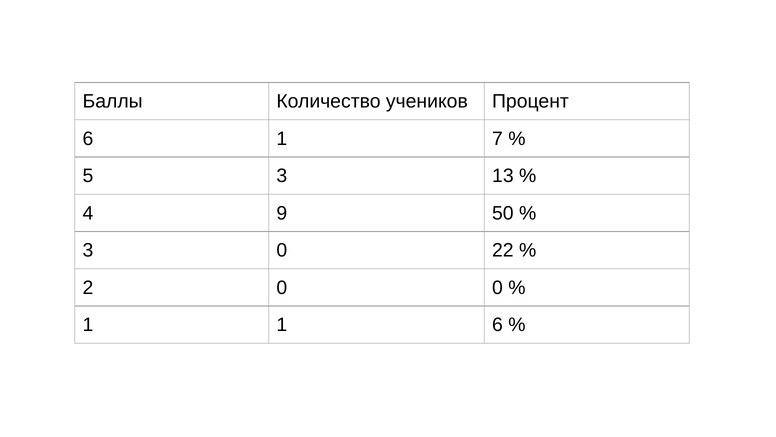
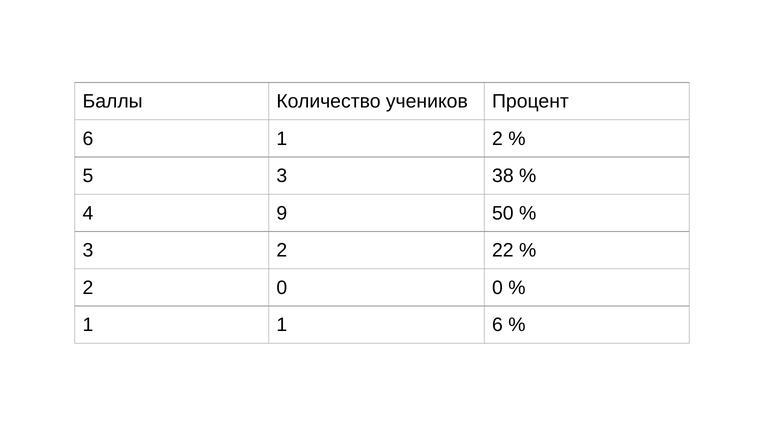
1 7: 7 -> 2
13: 13 -> 38
3 0: 0 -> 2
